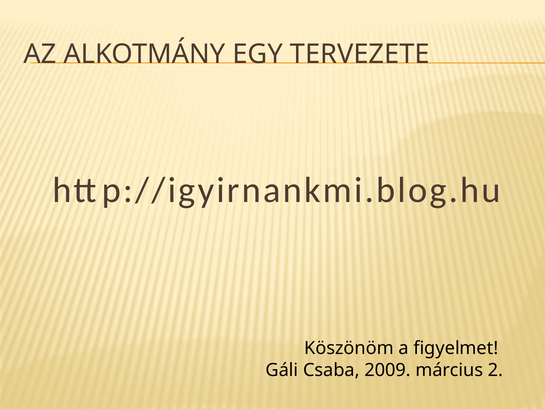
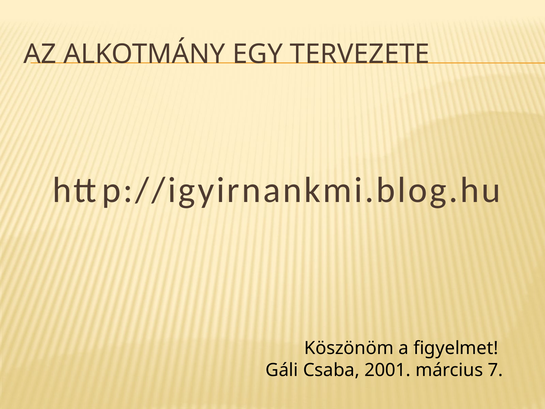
2009: 2009 -> 2001
2: 2 -> 7
